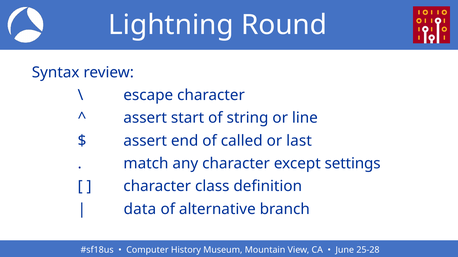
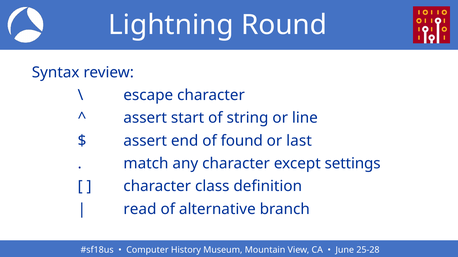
called: called -> found
data: data -> read
